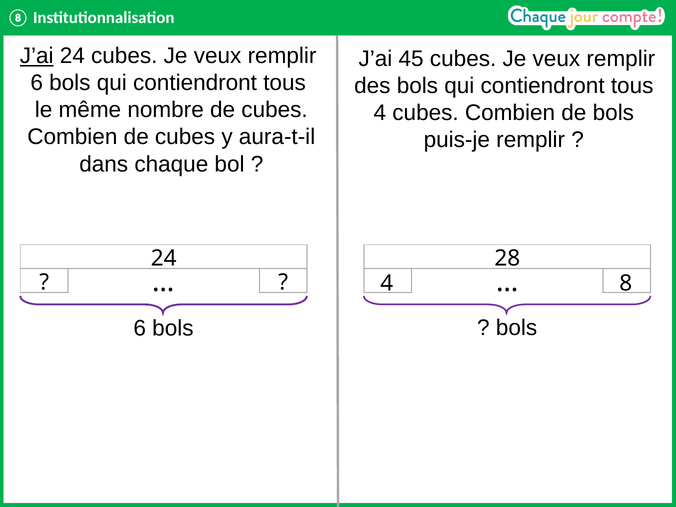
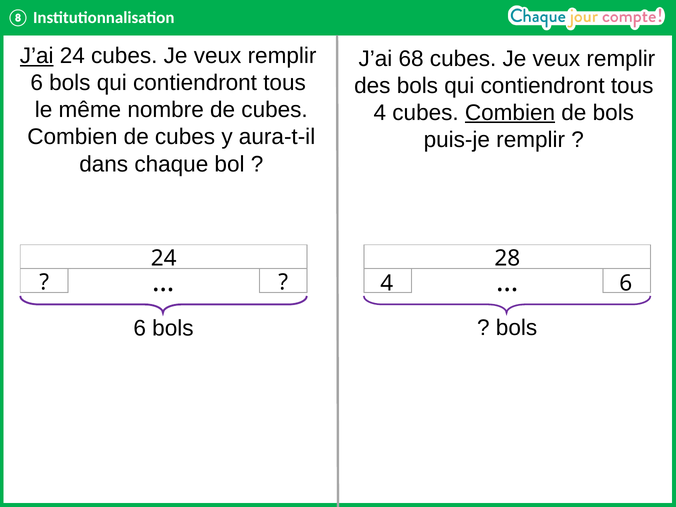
45: 45 -> 68
Combien at (510, 113) underline: none -> present
8 at (626, 283): 8 -> 6
